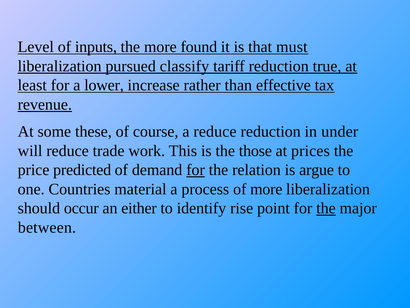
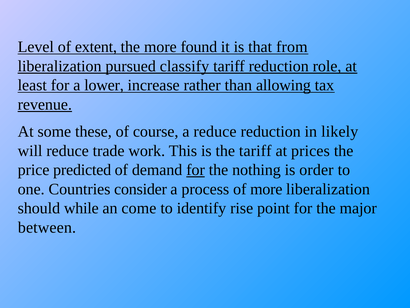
inputs: inputs -> extent
must: must -> from
true: true -> role
effective: effective -> allowing
under: under -> likely
the those: those -> tariff
relation: relation -> nothing
argue: argue -> order
material: material -> consider
occur: occur -> while
either: either -> come
the at (326, 208) underline: present -> none
